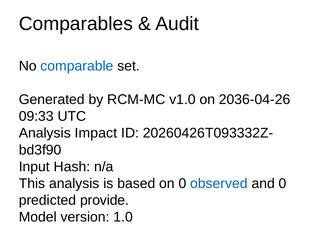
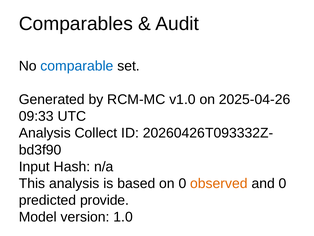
2036-04-26: 2036-04-26 -> 2025-04-26
Impact: Impact -> Collect
observed colour: blue -> orange
